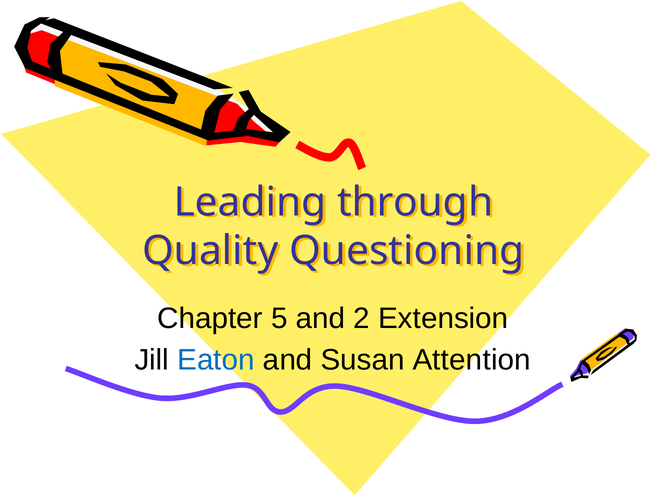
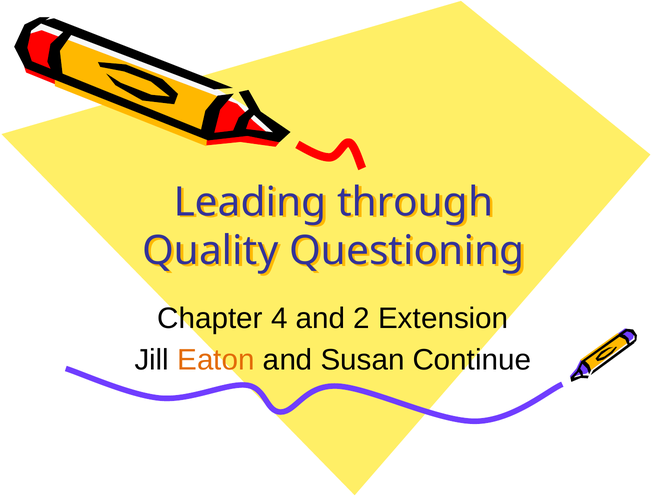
5: 5 -> 4
Eaton colour: blue -> orange
Attention: Attention -> Continue
